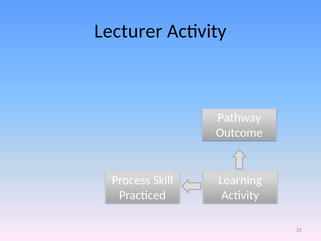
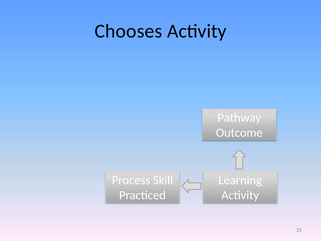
Lecturer: Lecturer -> Chooses
